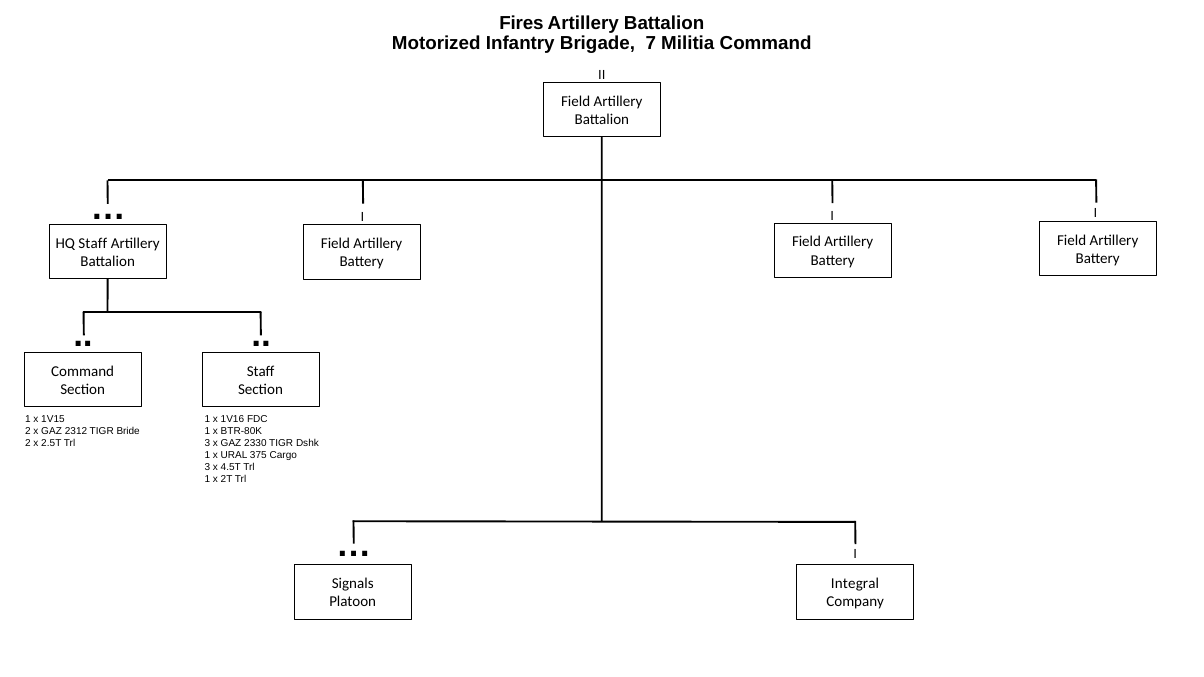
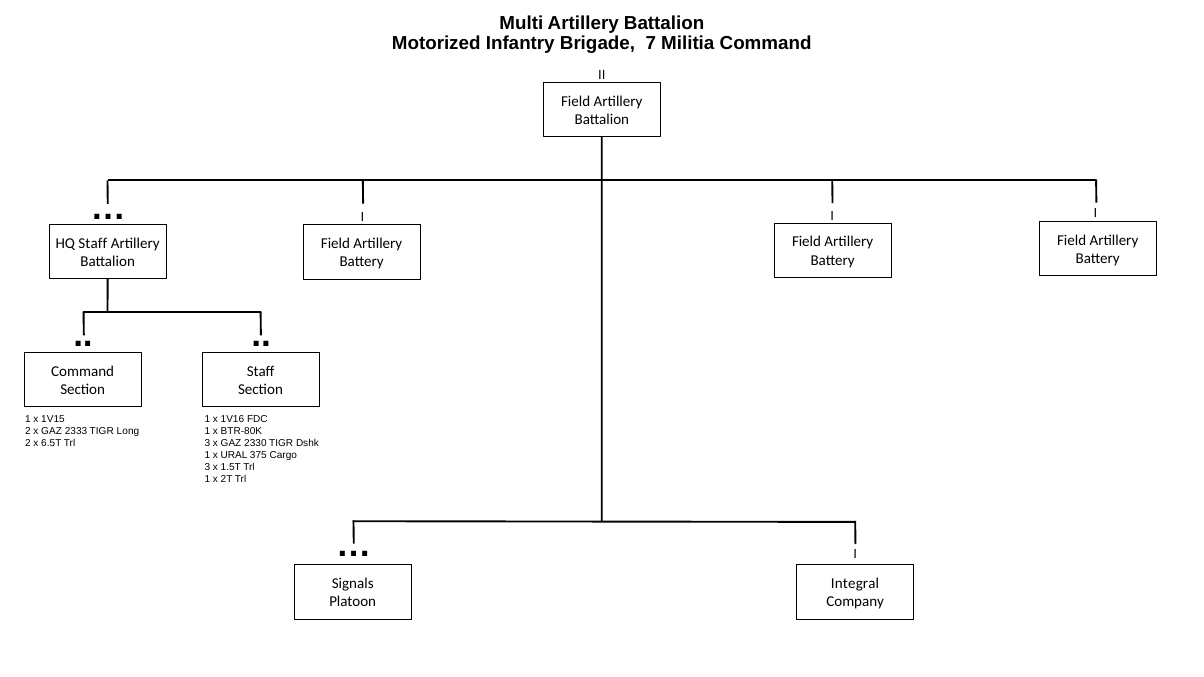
Fires: Fires -> Multi
2312: 2312 -> 2333
Bride: Bride -> Long
2.5T: 2.5T -> 6.5T
4.5T: 4.5T -> 1.5T
